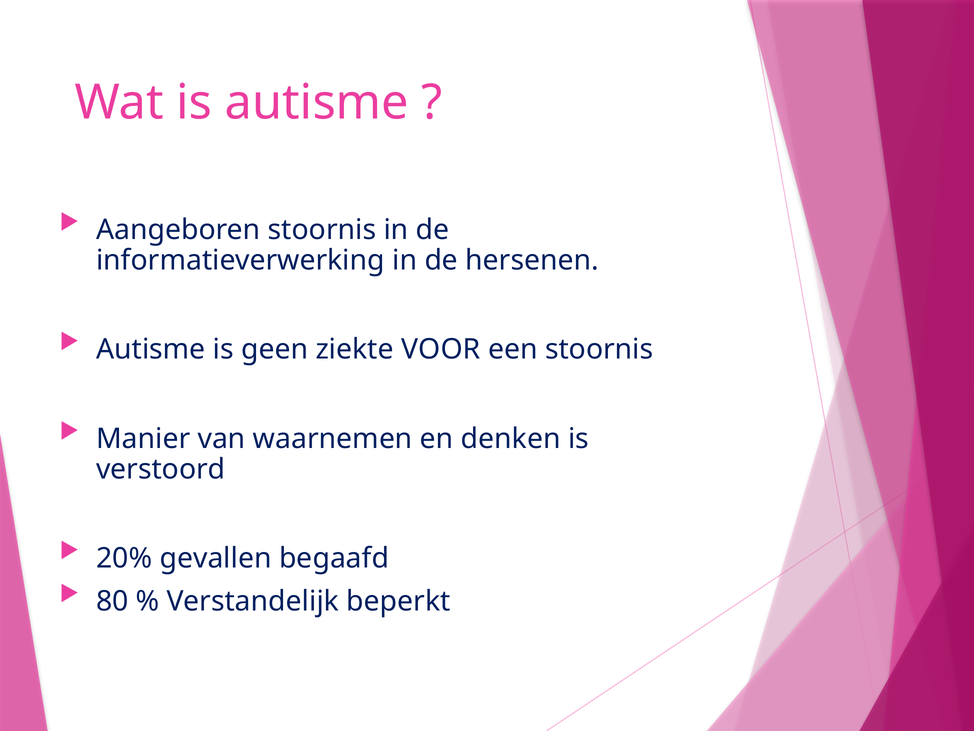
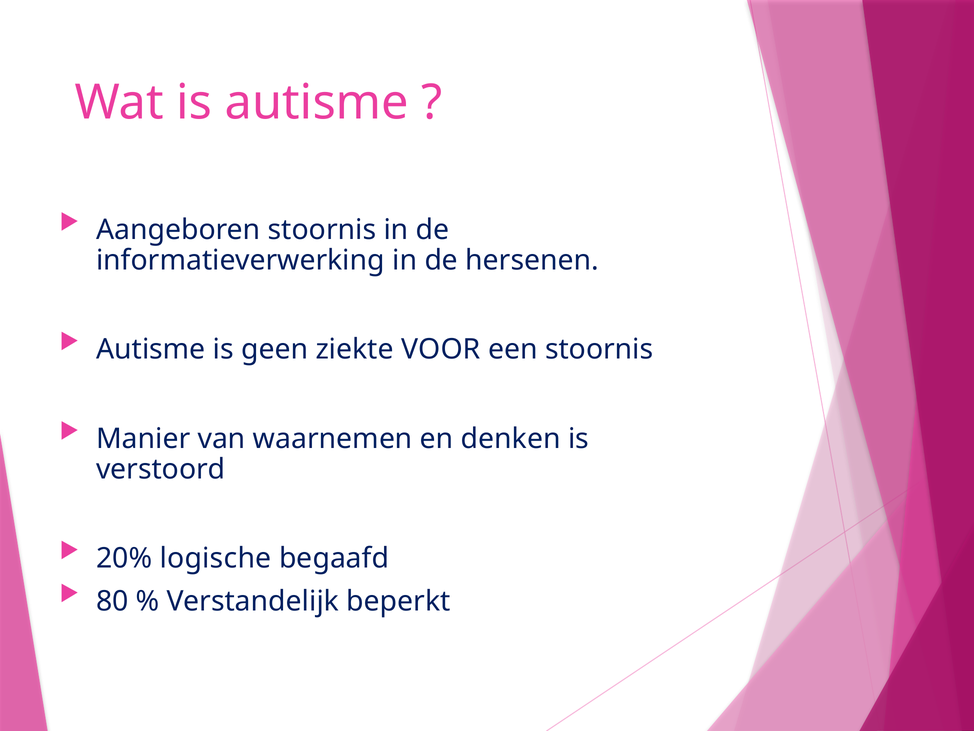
gevallen: gevallen -> logische
